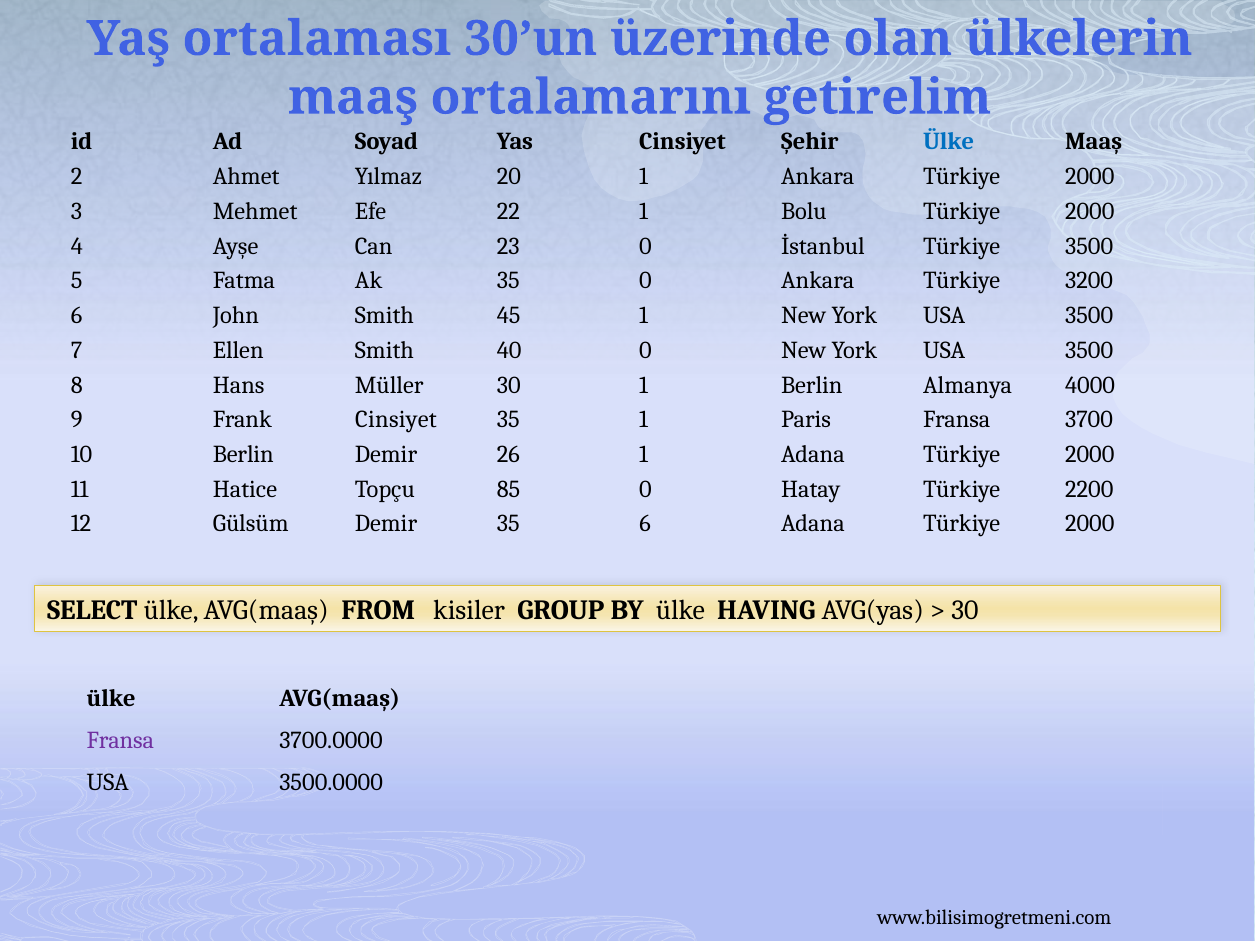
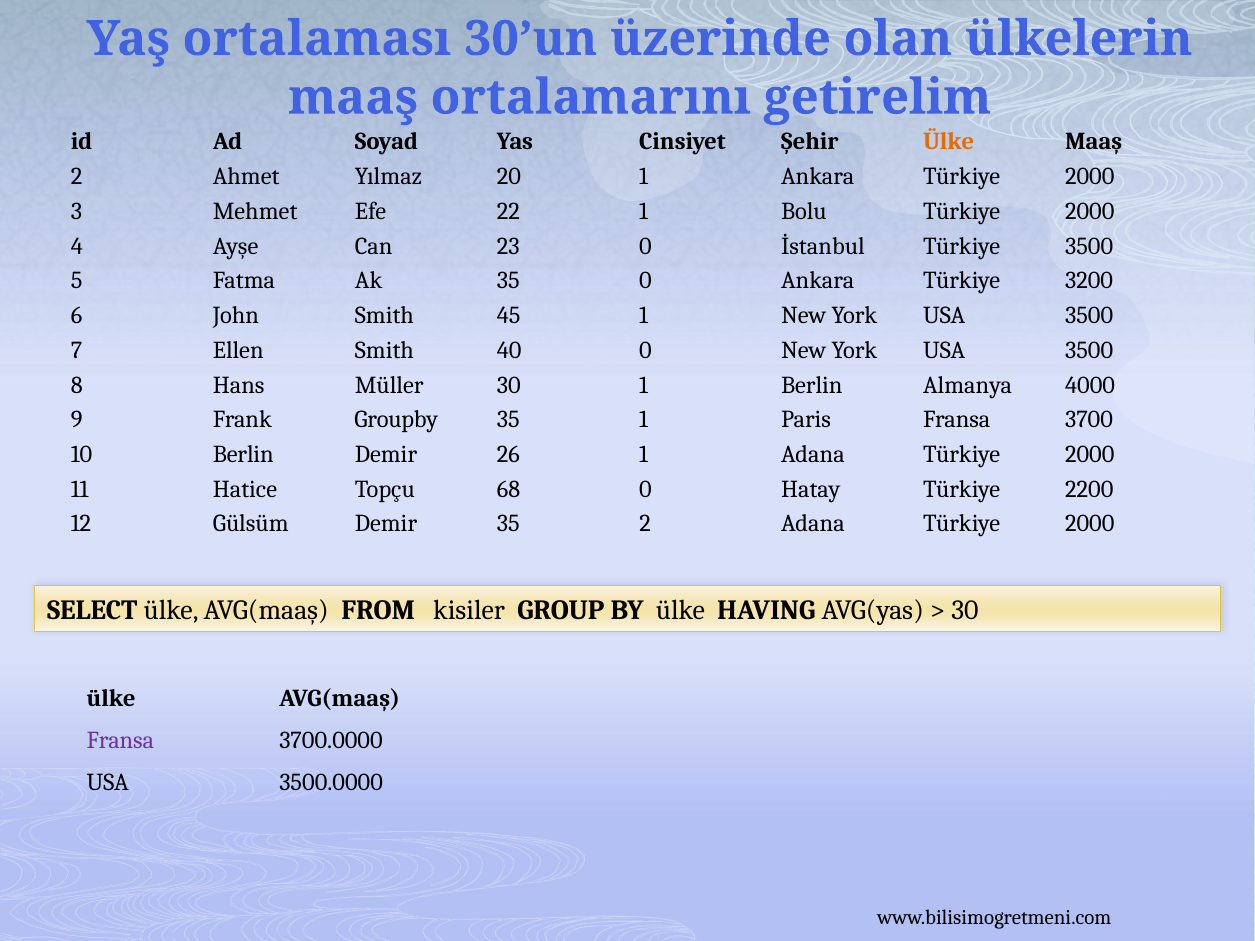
Ülke at (949, 142) colour: blue -> orange
Frank Cinsiyet: Cinsiyet -> Groupby
85: 85 -> 68
35 6: 6 -> 2
